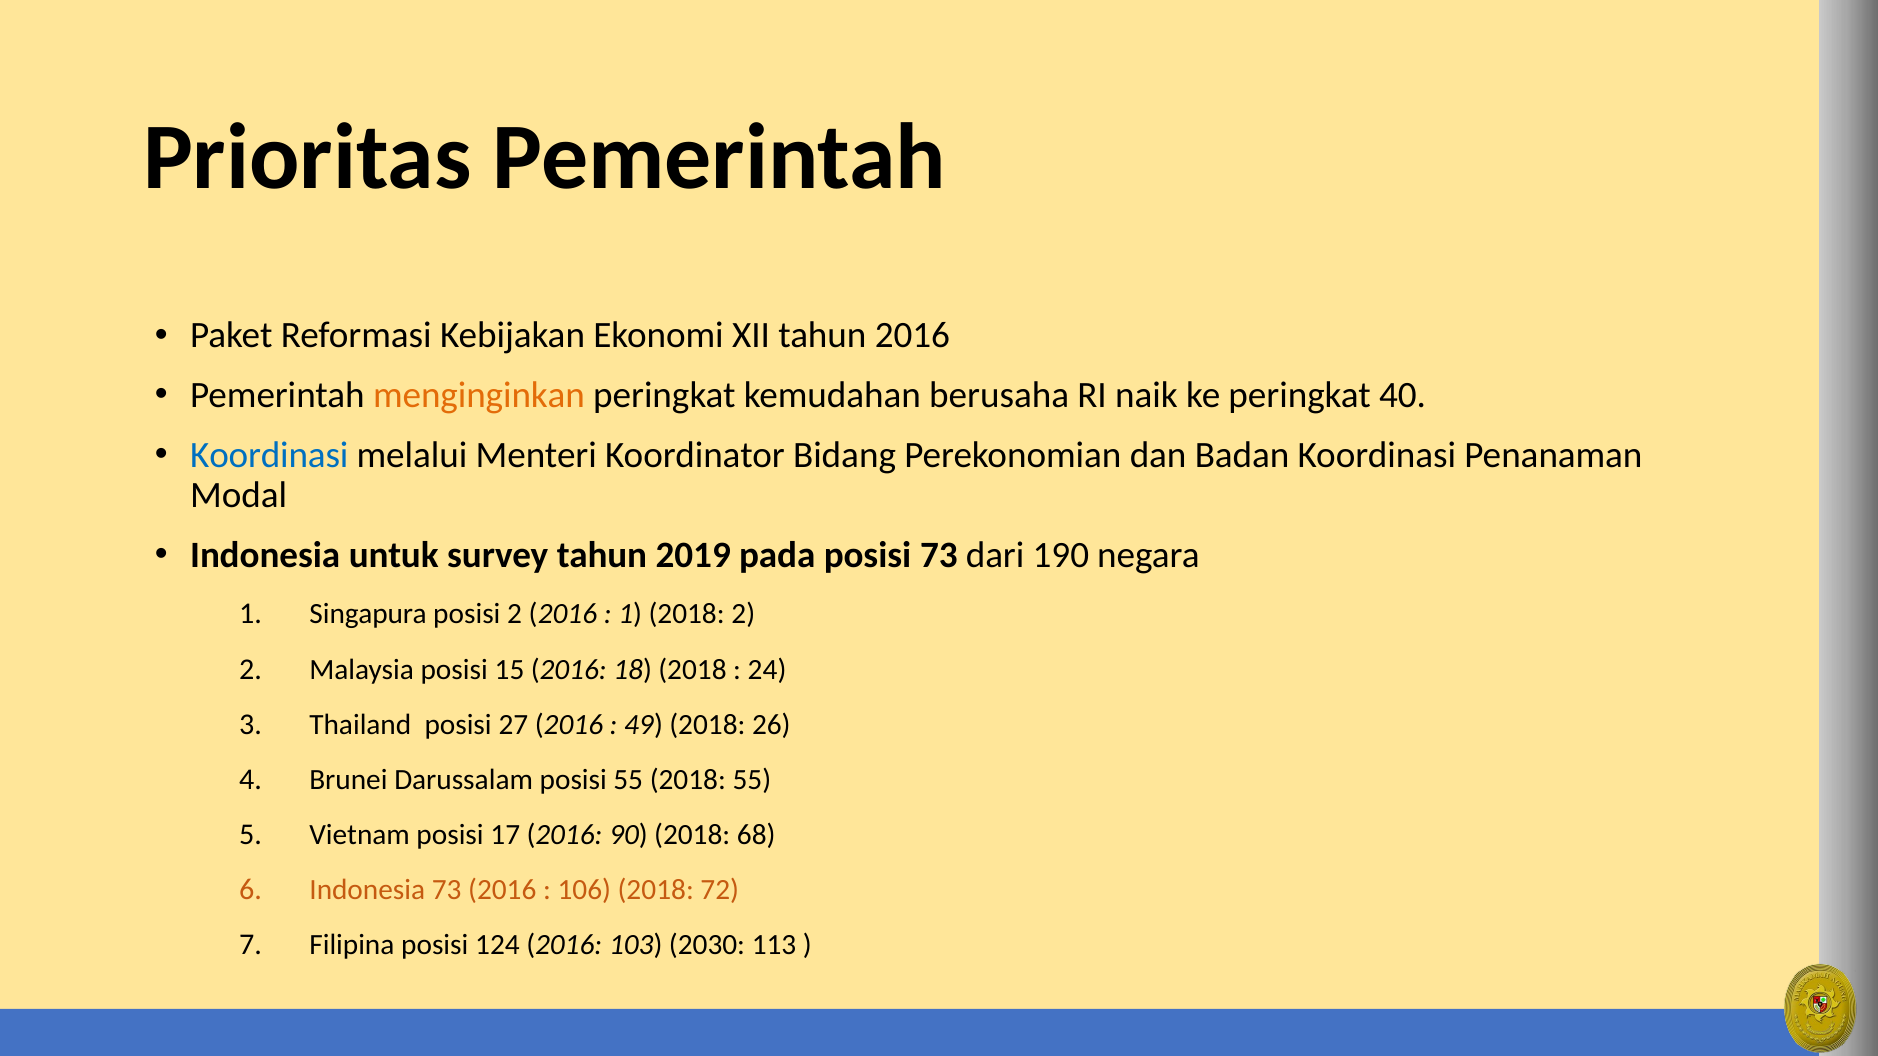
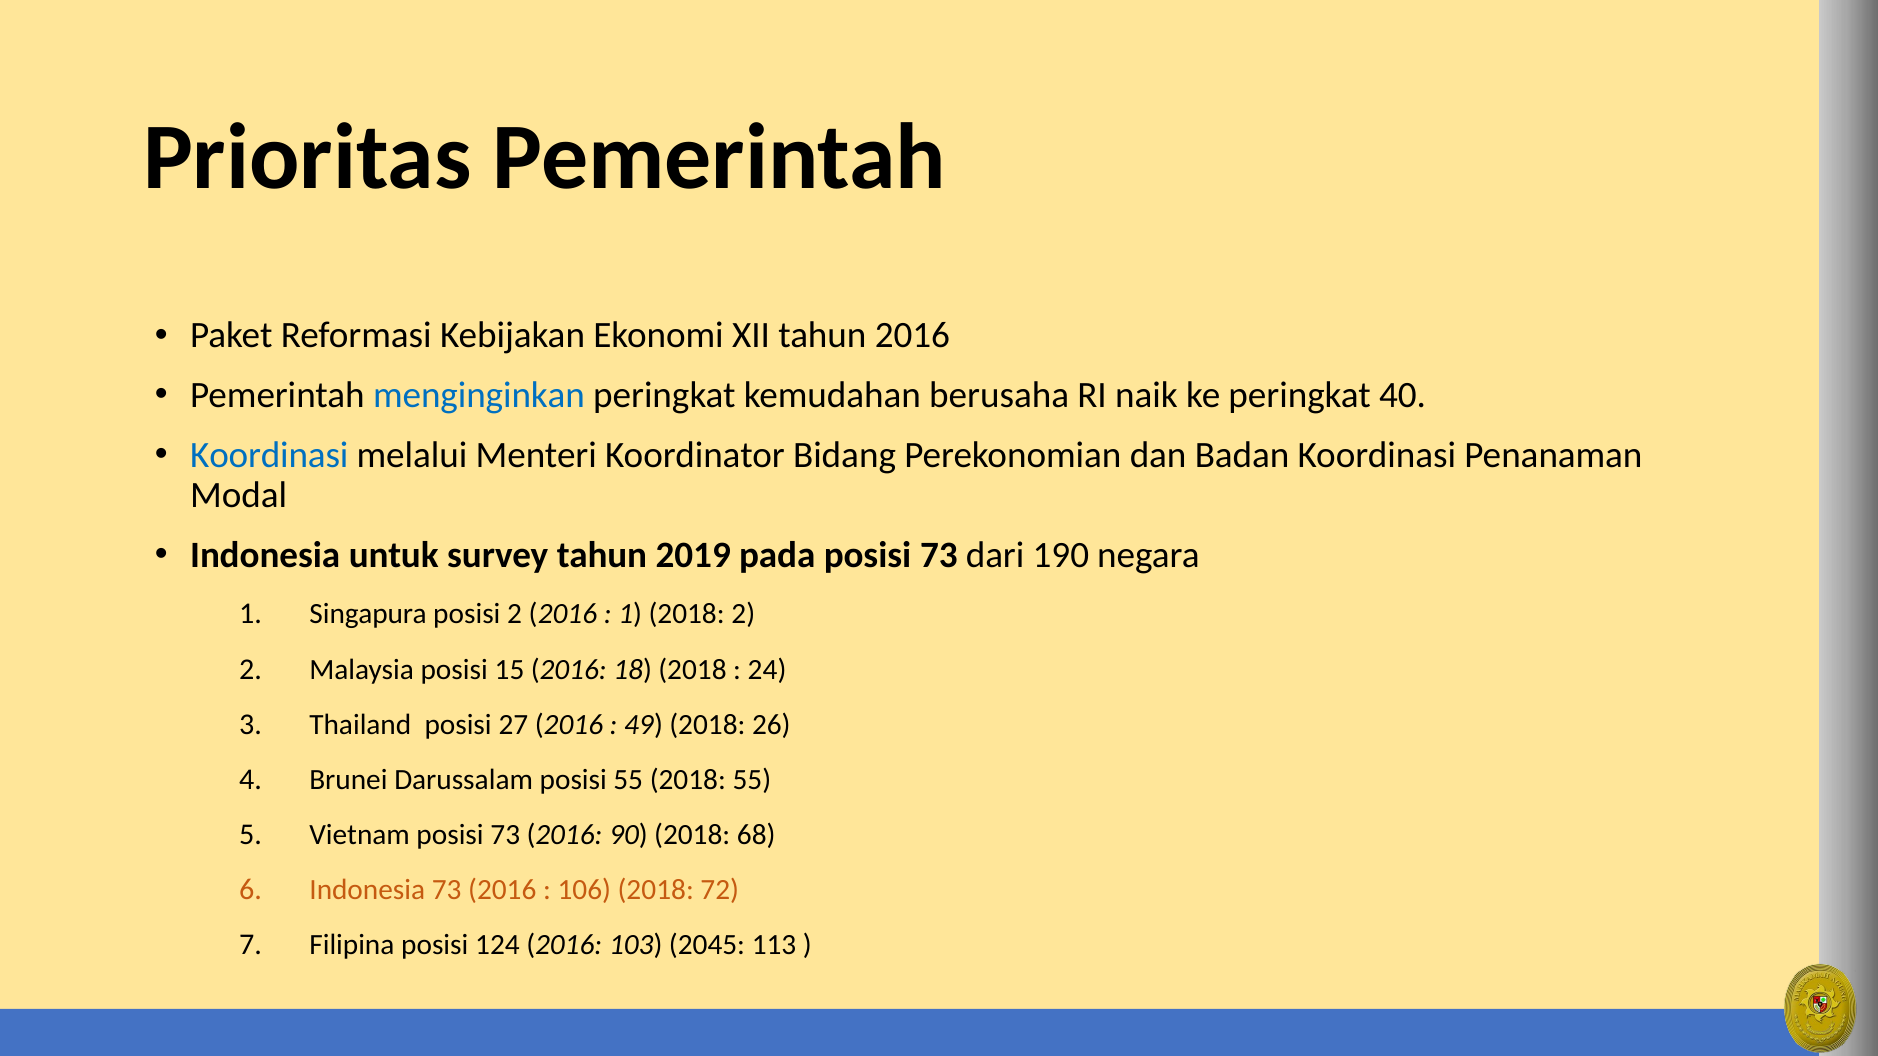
menginginkan colour: orange -> blue
Vietnam posisi 17: 17 -> 73
2030: 2030 -> 2045
